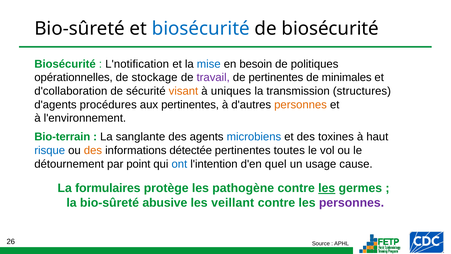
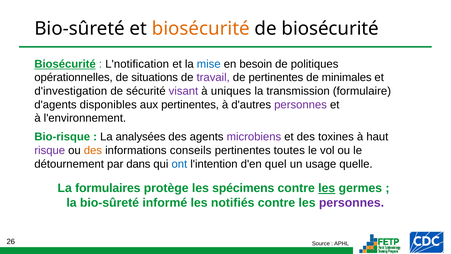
biosécurité at (201, 29) colour: blue -> orange
Biosécurité at (65, 64) underline: none -> present
stockage: stockage -> situations
d'collaboration: d'collaboration -> d'investigation
visant colour: orange -> purple
structures: structures -> formulaire
procédures: procédures -> disponibles
personnes at (301, 105) colour: orange -> purple
Bio-terrain: Bio-terrain -> Bio-risque
sanglante: sanglante -> analysées
microbiens colour: blue -> purple
risque colour: blue -> purple
détectée: détectée -> conseils
point: point -> dans
cause: cause -> quelle
pathogène: pathogène -> spécimens
abusive: abusive -> informé
veillant: veillant -> notifiés
